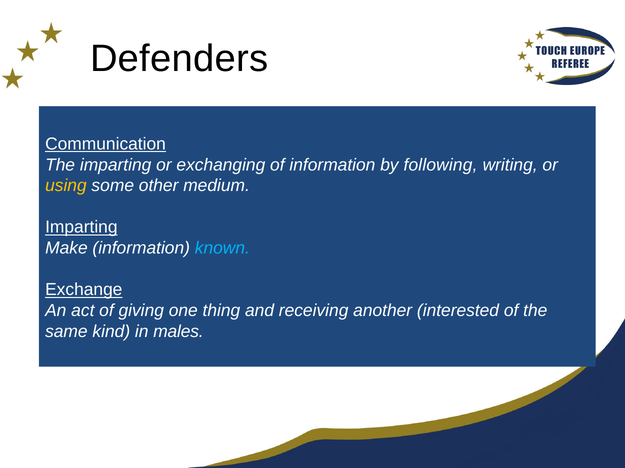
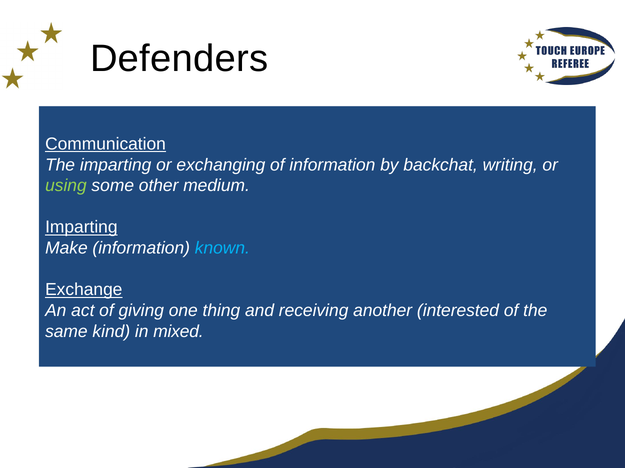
following: following -> backchat
using colour: yellow -> light green
males: males -> mixed
